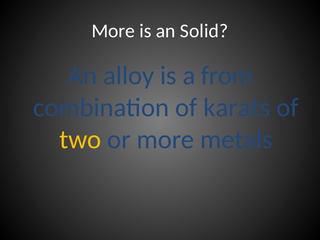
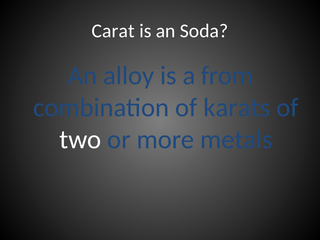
More at (113, 31): More -> Carat
Solid: Solid -> Soda
two colour: yellow -> white
